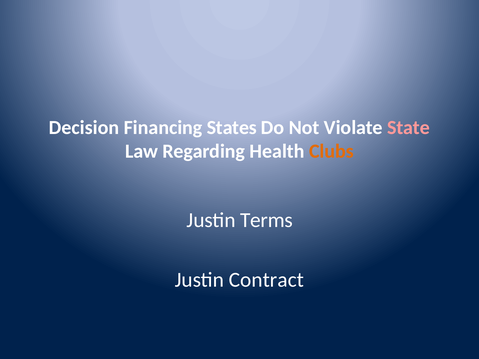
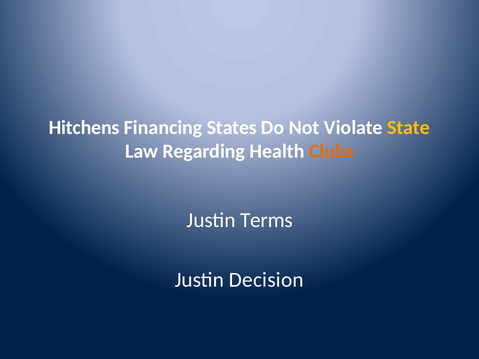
Decision: Decision -> Hitchens
State colour: pink -> yellow
Contract: Contract -> Decision
